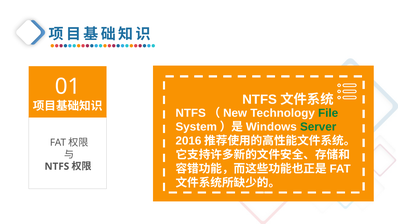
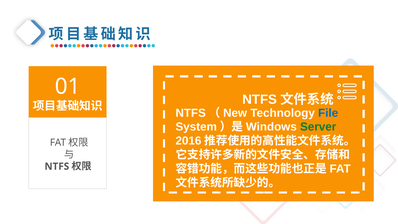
File colour: green -> blue
